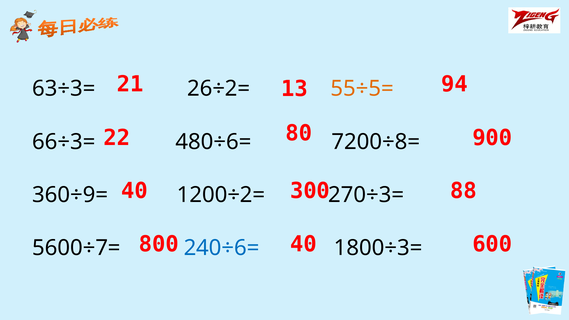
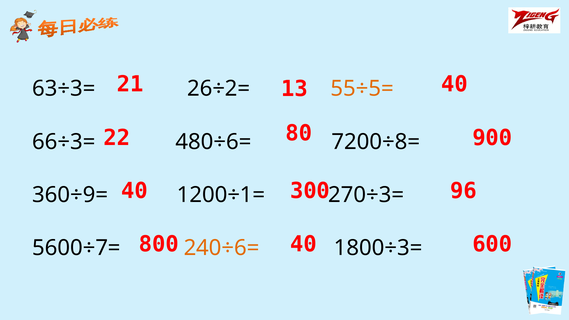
13 94: 94 -> 40
88: 88 -> 96
1200÷2=: 1200÷2= -> 1200÷1=
240÷6= colour: blue -> orange
